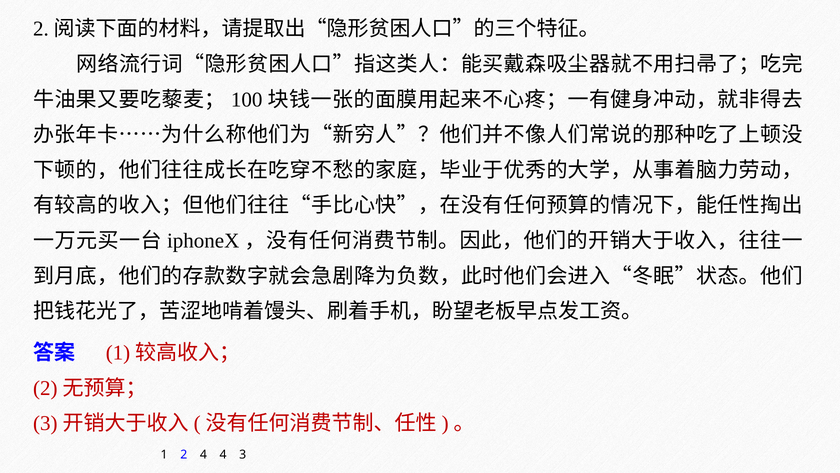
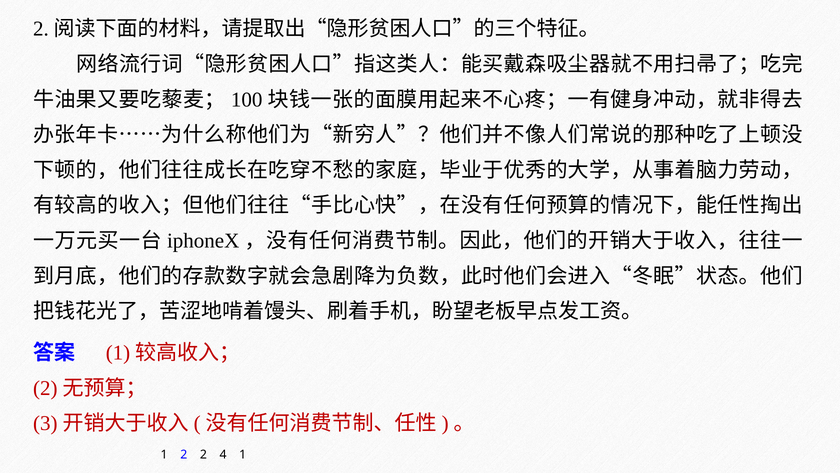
2 4: 4 -> 2
4 3: 3 -> 1
